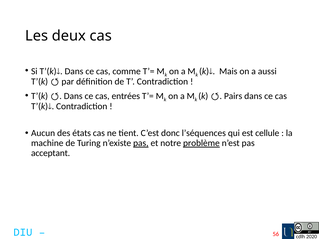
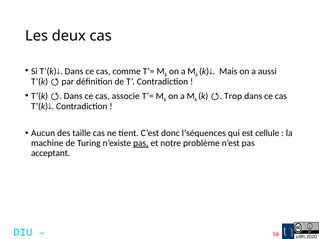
entrées: entrées -> associe
Pairs: Pairs -> Trop
états: états -> taille
problème underline: present -> none
